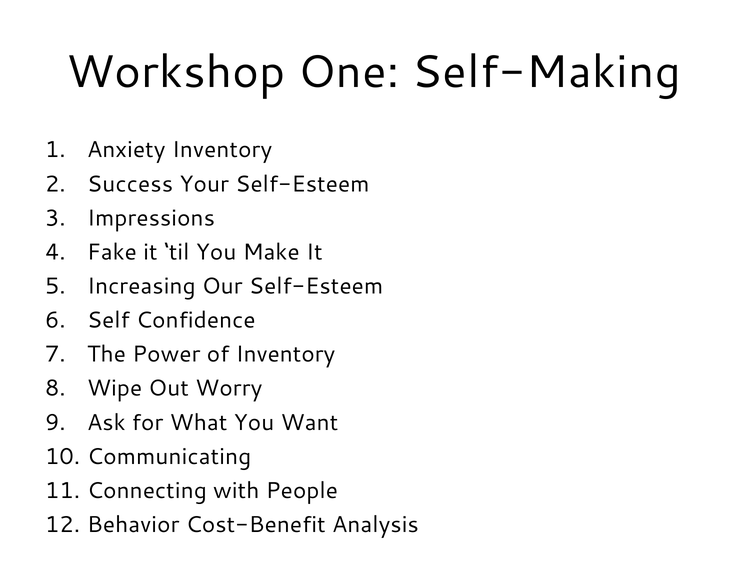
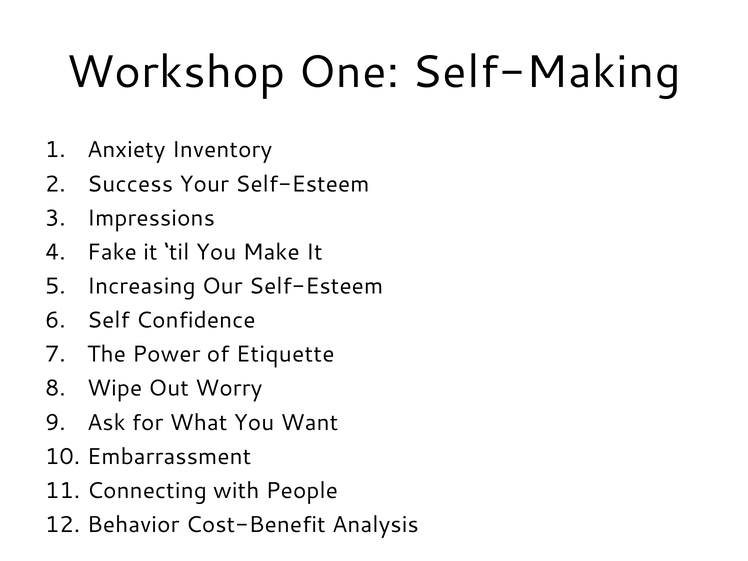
of Inventory: Inventory -> Etiquette
Communicating: Communicating -> Embarrassment
